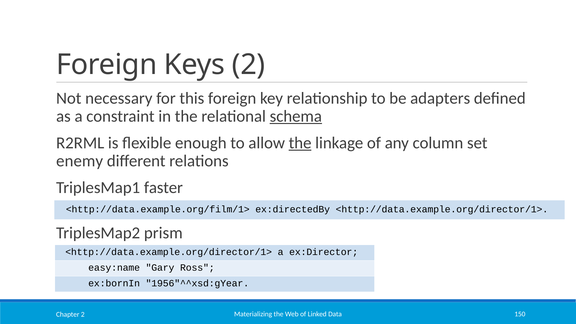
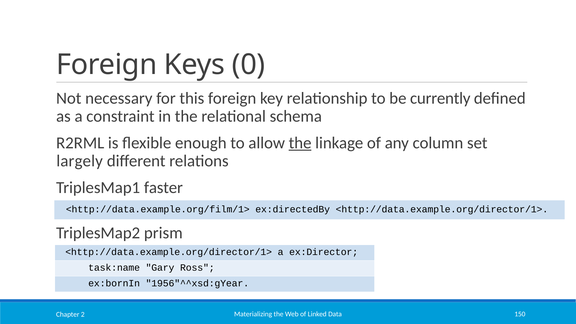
Keys 2: 2 -> 0
adapters: adapters -> currently
schema underline: present -> none
enemy: enemy -> largely
easy:name: easy:name -> task:name
